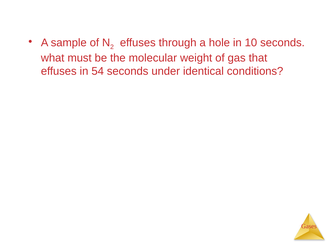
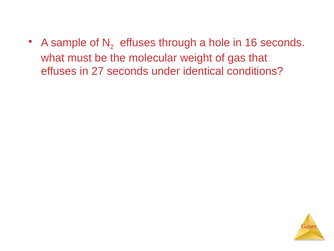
10: 10 -> 16
54: 54 -> 27
